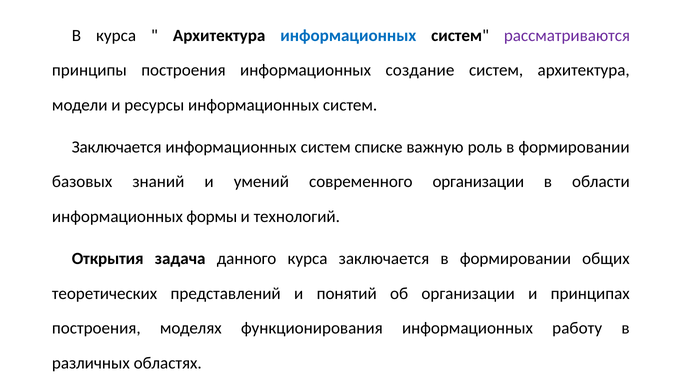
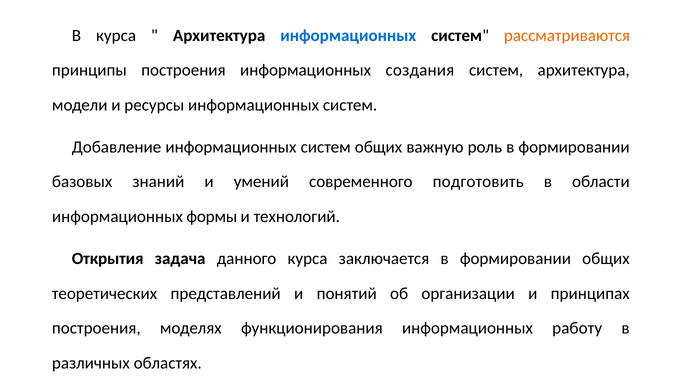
рассматриваются colour: purple -> orange
создание: создание -> создания
Заключается at (117, 147): Заключается -> Добавление
систем списке: списке -> общих
современного организации: организации -> подготовить
